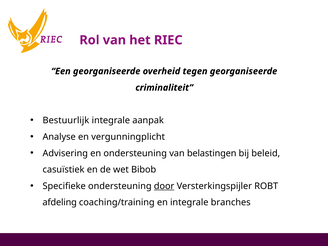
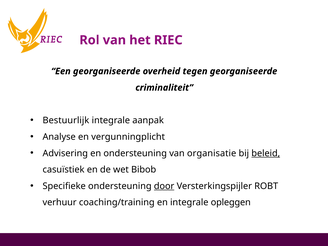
belastingen: belastingen -> organisatie
beleid underline: none -> present
afdeling: afdeling -> verhuur
branches: branches -> opleggen
